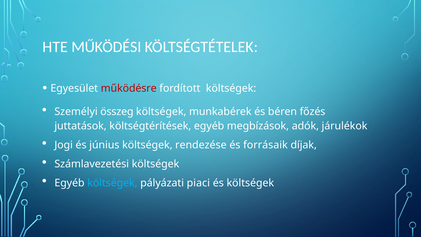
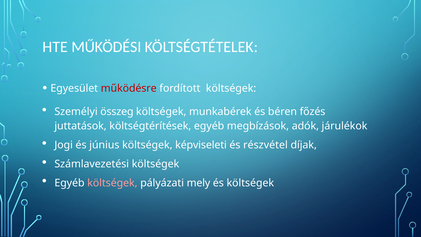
rendezése: rendezése -> képviseleti
forrásaik: forrásaik -> részvétel
költségek at (112, 183) colour: light blue -> pink
piaci: piaci -> mely
